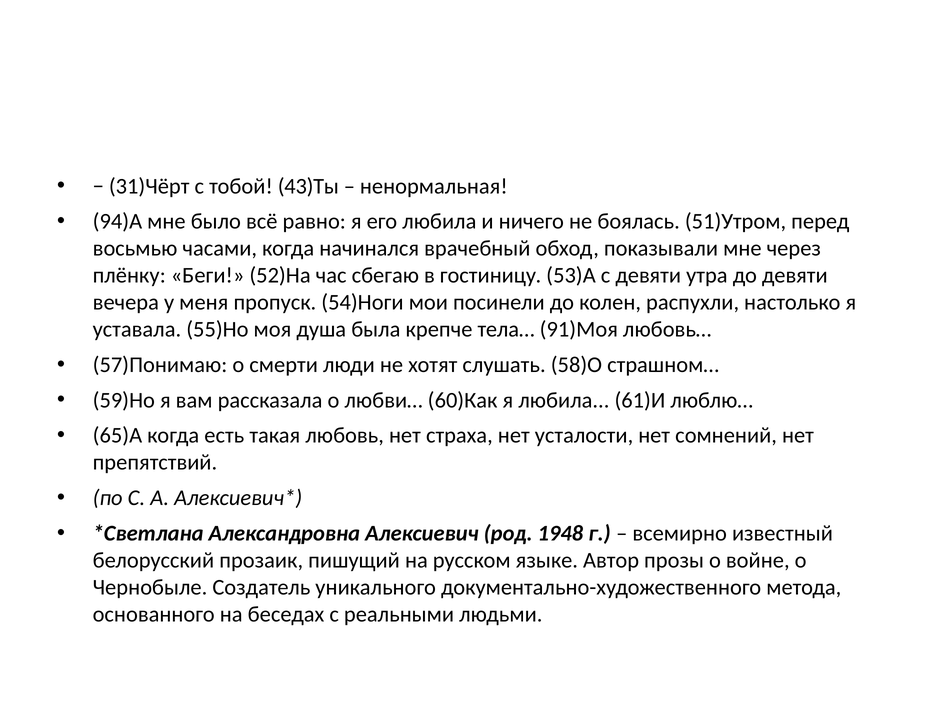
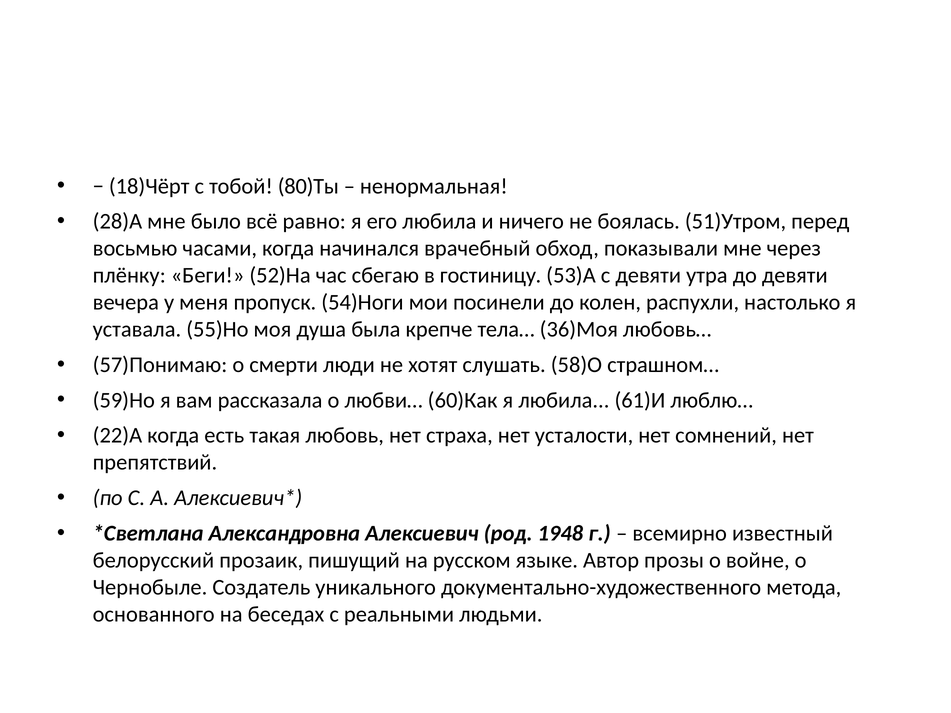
31)Чёрт: 31)Чёрт -> 18)Чёрт
43)Ты: 43)Ты -> 80)Ты
94)А: 94)А -> 28)А
91)Моя: 91)Моя -> 36)Моя
65)А: 65)А -> 22)А
